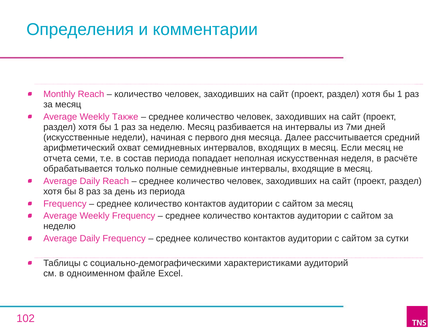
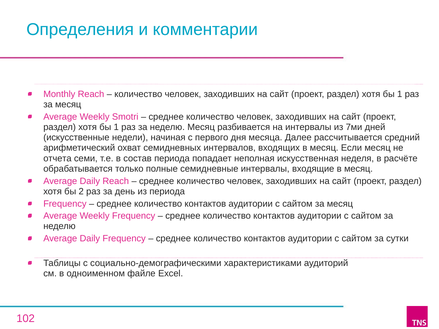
Также: Также -> Smotri
8: 8 -> 2
